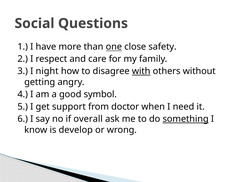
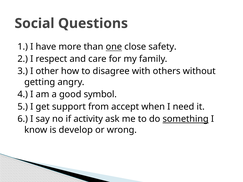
night: night -> other
with underline: present -> none
doctor: doctor -> accept
overall: overall -> activity
